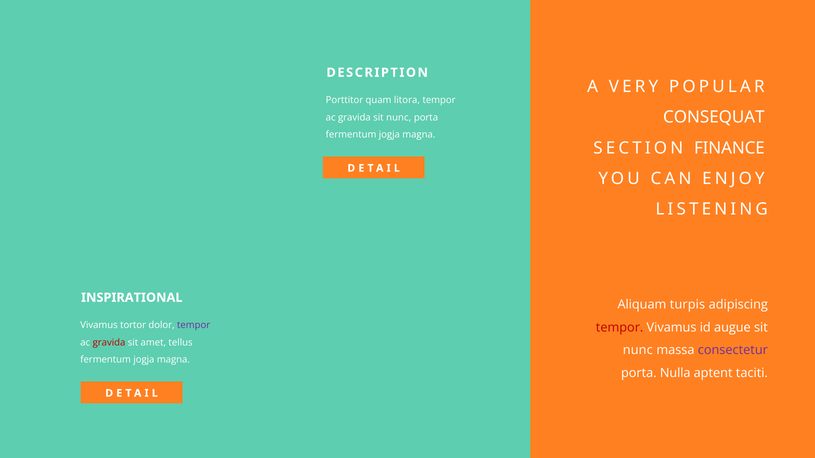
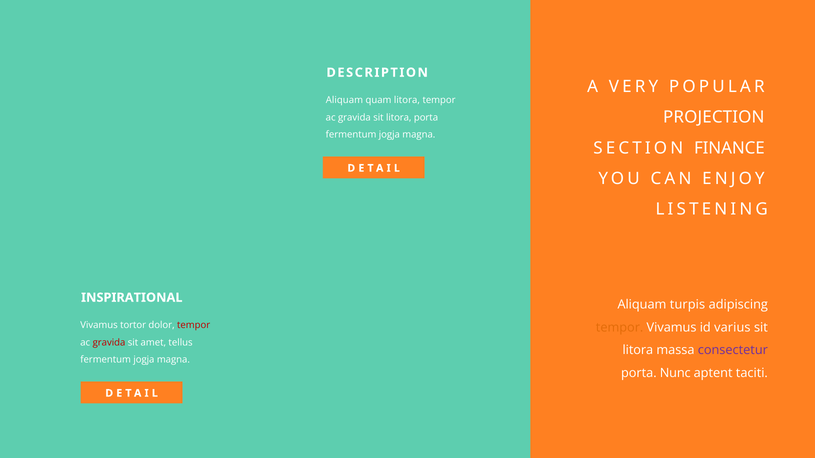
Porttitor at (344, 100): Porttitor -> Aliquam
CONSEQUAT: CONSEQUAT -> PROJECTION
gravida sit nunc: nunc -> litora
tempor at (194, 326) colour: purple -> red
tempor at (620, 328) colour: red -> orange
augue: augue -> varius
nunc at (638, 351): nunc -> litora
Nulla: Nulla -> Nunc
